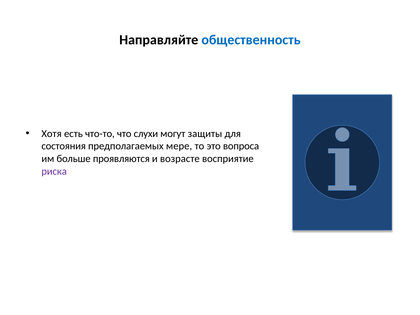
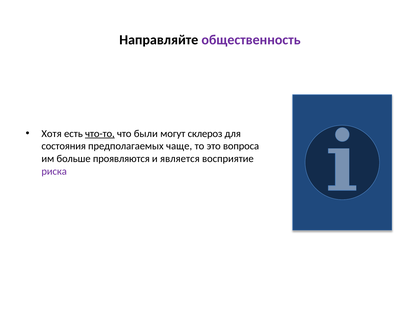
общественность colour: blue -> purple
что-то underline: none -> present
слухи: слухи -> были
защиты: защиты -> склероз
мере: мере -> чаще
возрасте: возрасте -> является
